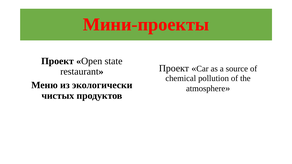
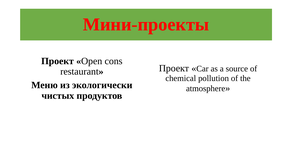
state: state -> cons
